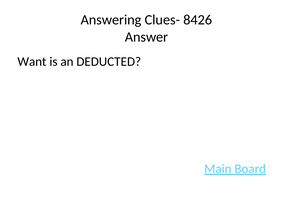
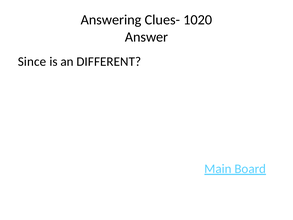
8426: 8426 -> 1020
Want: Want -> Since
DEDUCTED: DEDUCTED -> DIFFERENT
